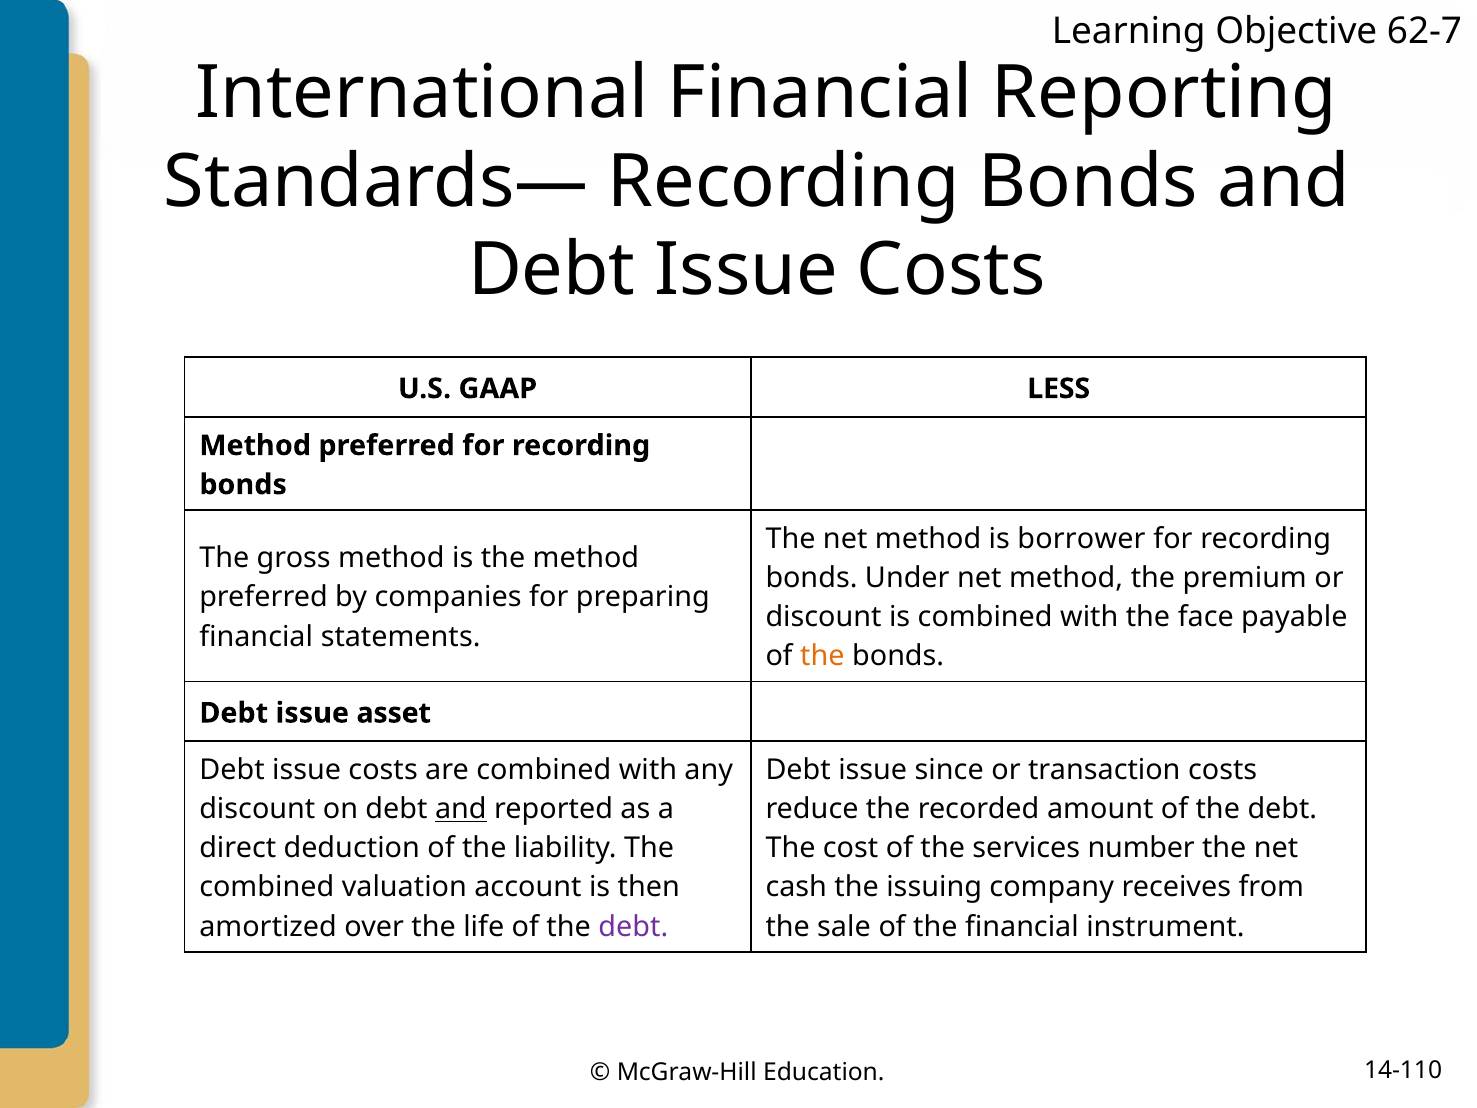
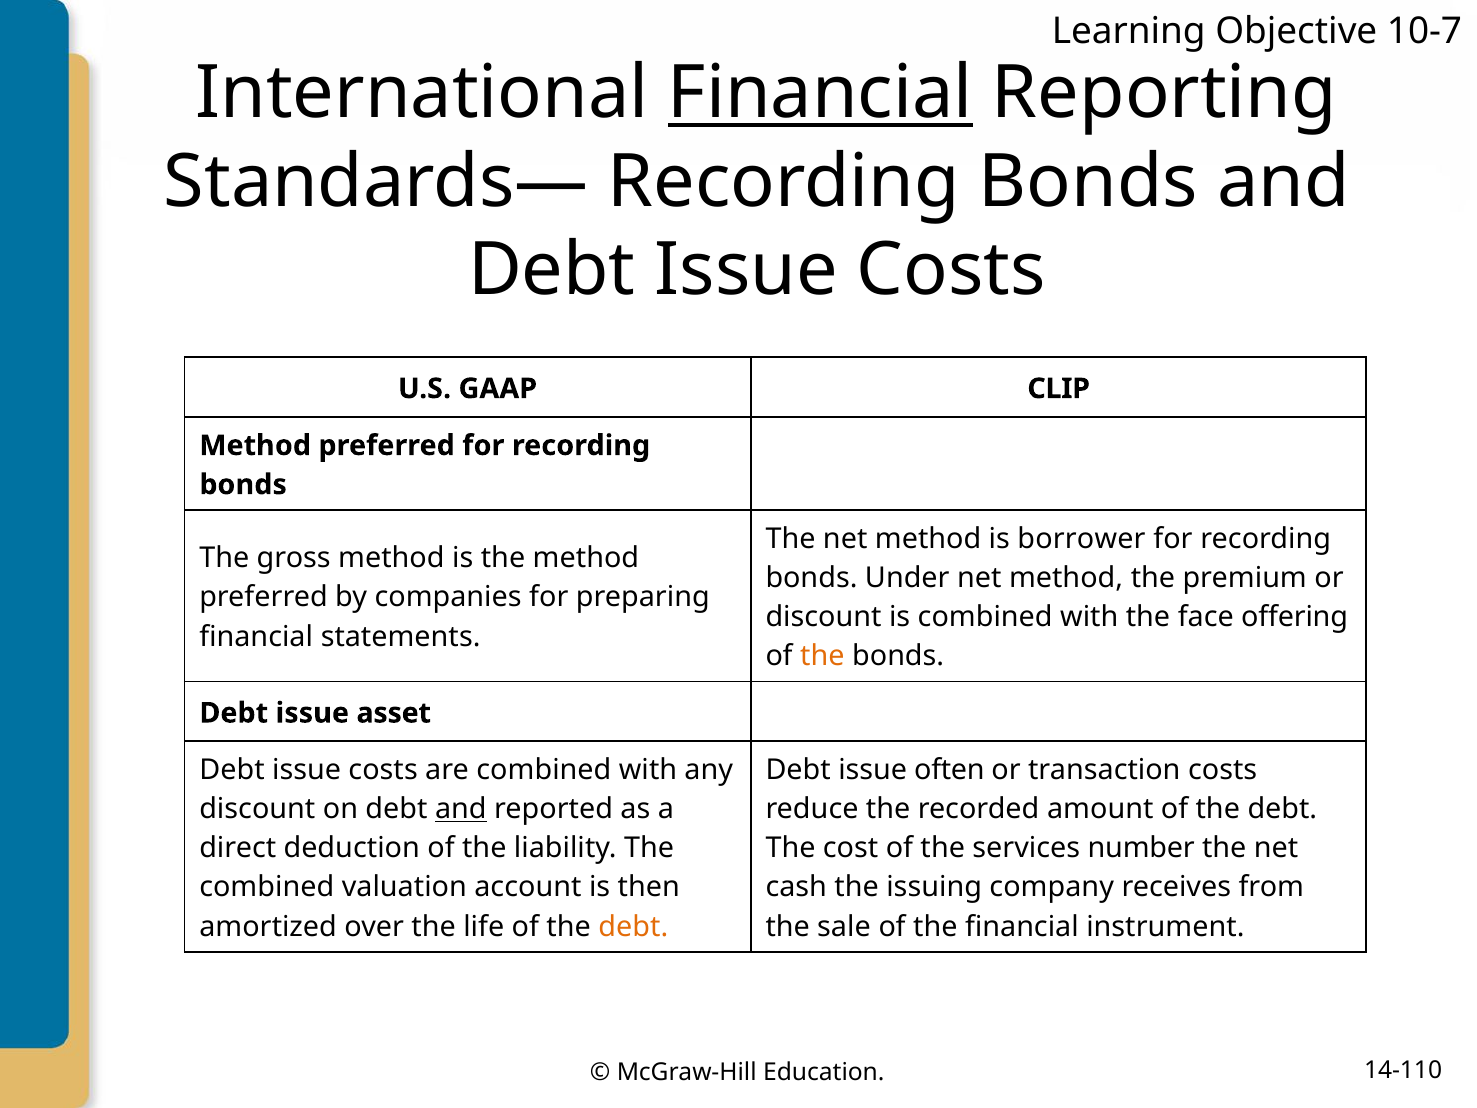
62-7: 62-7 -> 10-7
Financial at (820, 93) underline: none -> present
LESS: LESS -> CLIP
payable: payable -> offering
since: since -> often
debt at (633, 926) colour: purple -> orange
